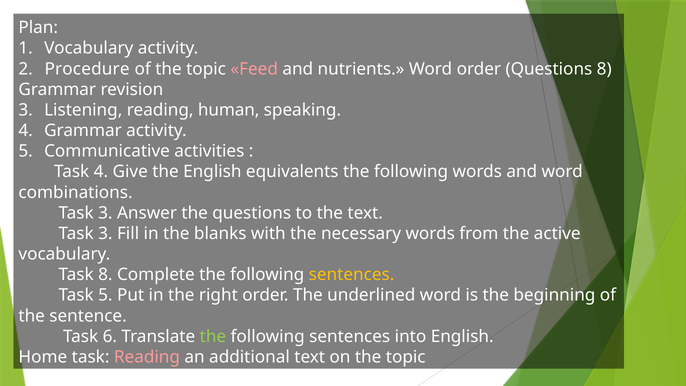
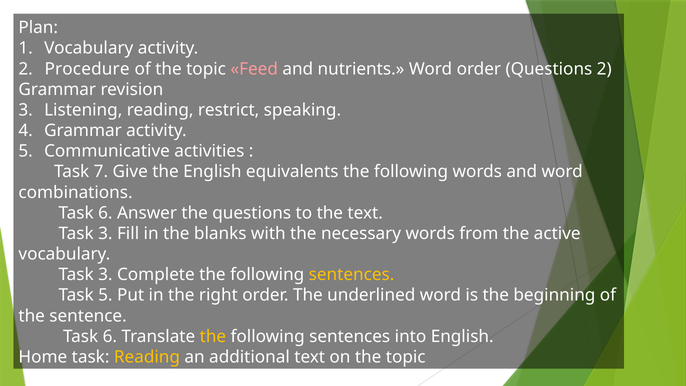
Questions 8: 8 -> 2
human: human -> restrict
Task 4: 4 -> 7
3 at (105, 213): 3 -> 6
8 at (105, 275): 8 -> 3
the at (213, 336) colour: light green -> yellow
Reading at (147, 357) colour: pink -> yellow
